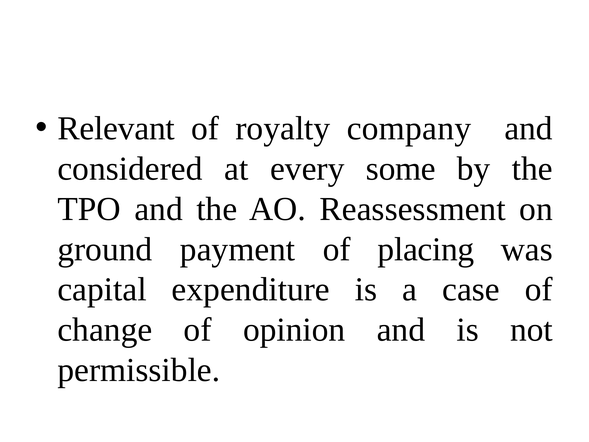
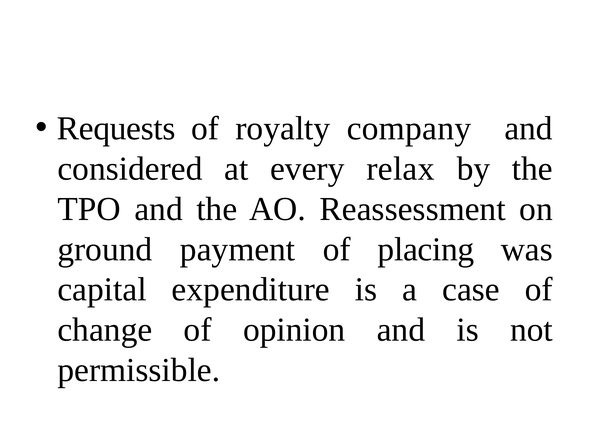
Relevant: Relevant -> Requests
some: some -> relax
